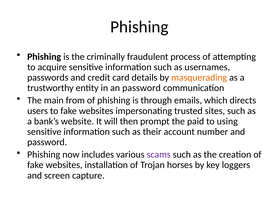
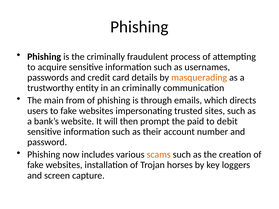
an password: password -> criminally
using: using -> debit
scams colour: purple -> orange
